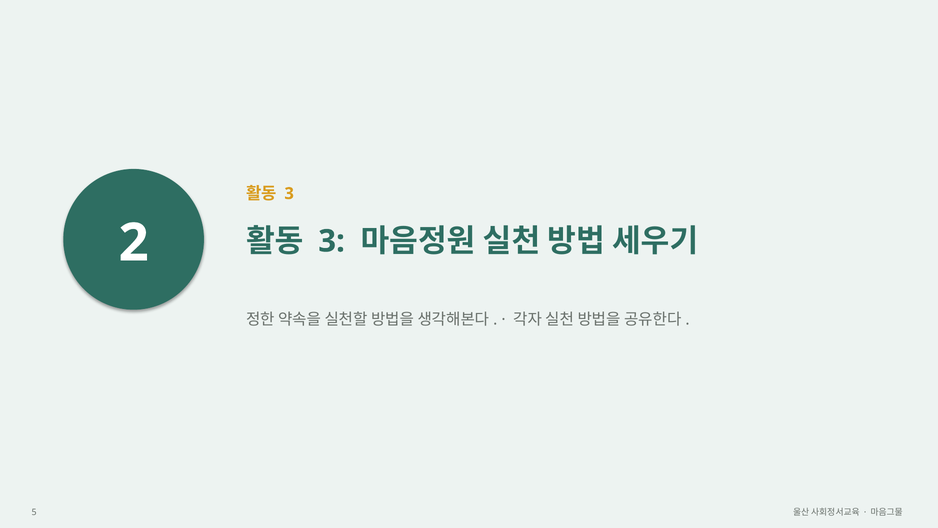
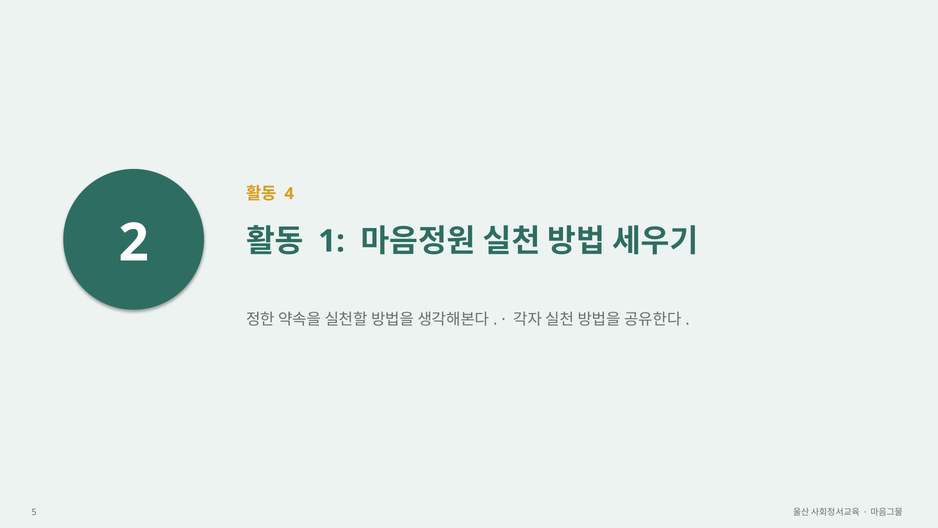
3 at (289, 193): 3 -> 4
3 at (332, 241): 3 -> 1
